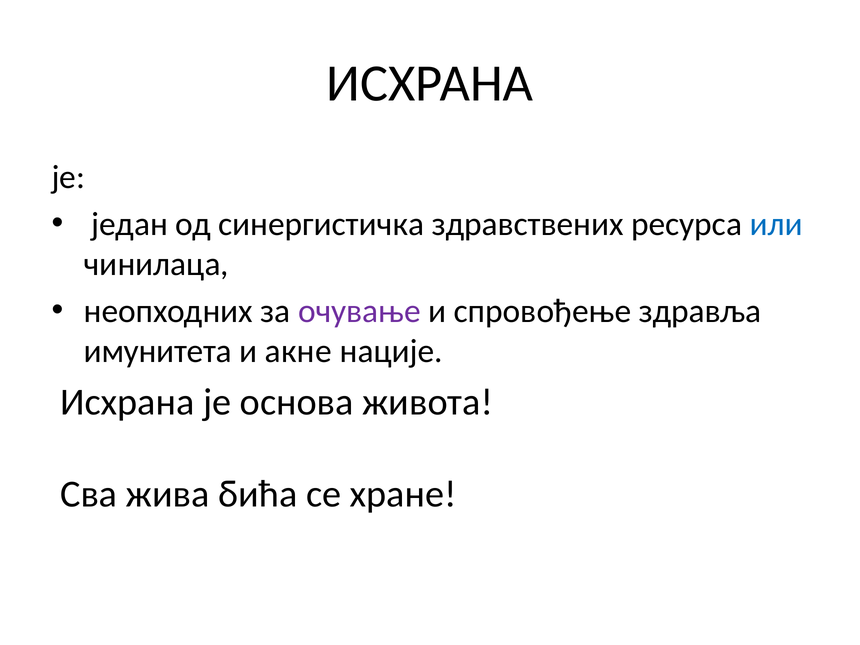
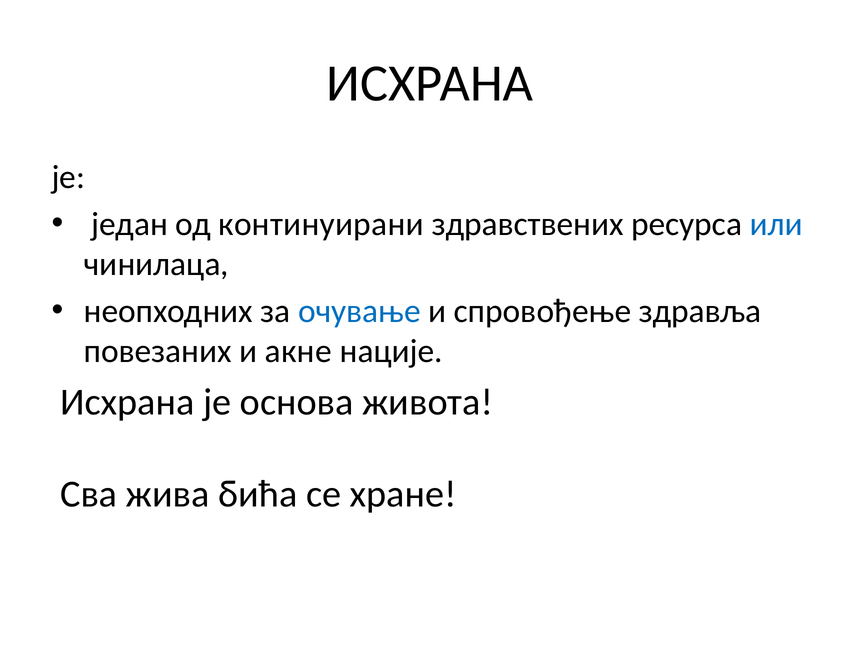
синергистичка: синергистичка -> континуирани
очување colour: purple -> blue
имунитета: имунитета -> повезаних
